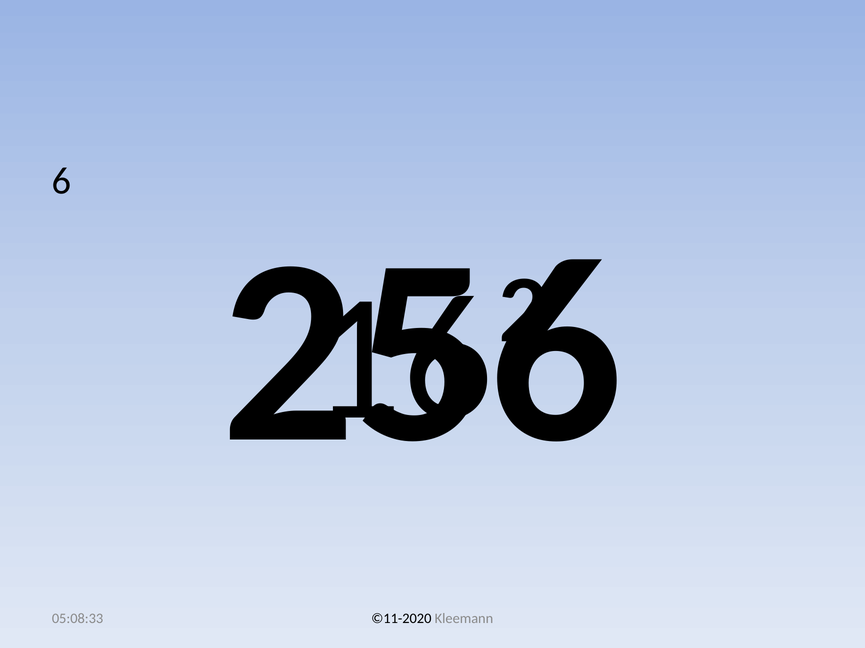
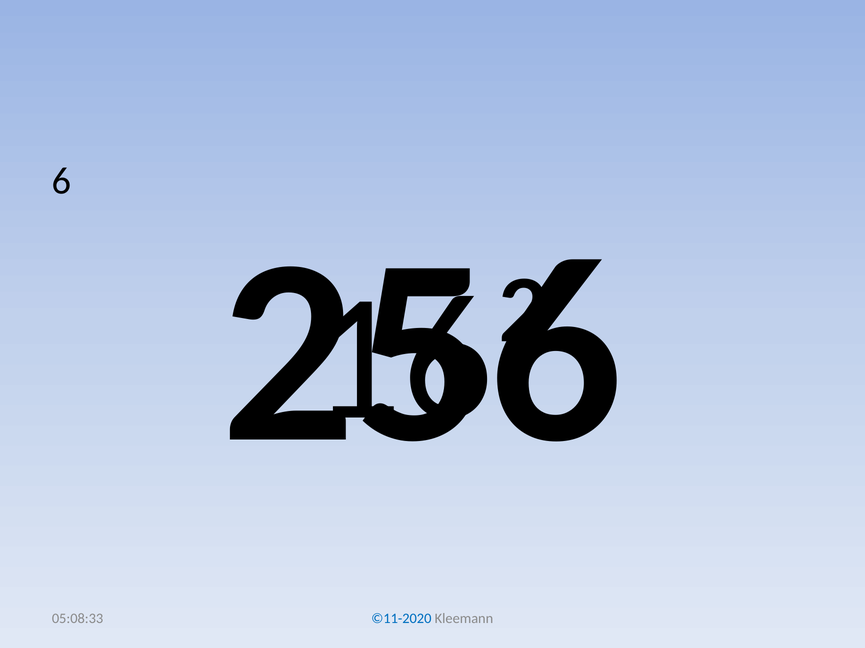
©11-2020 colour: black -> blue
